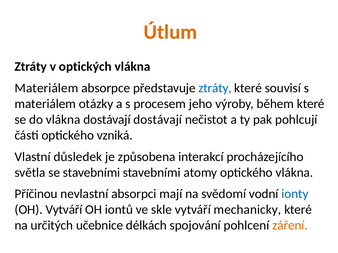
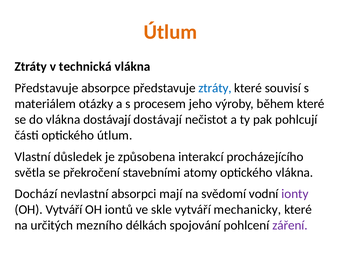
optických: optických -> technická
Materiálem at (46, 88): Materiálem -> Představuje
optického vzniká: vzniká -> útlum
se stavebními: stavebními -> překročení
Příčinou: Příčinou -> Dochází
ionty colour: blue -> purple
učebnice: učebnice -> mezního
záření colour: orange -> purple
